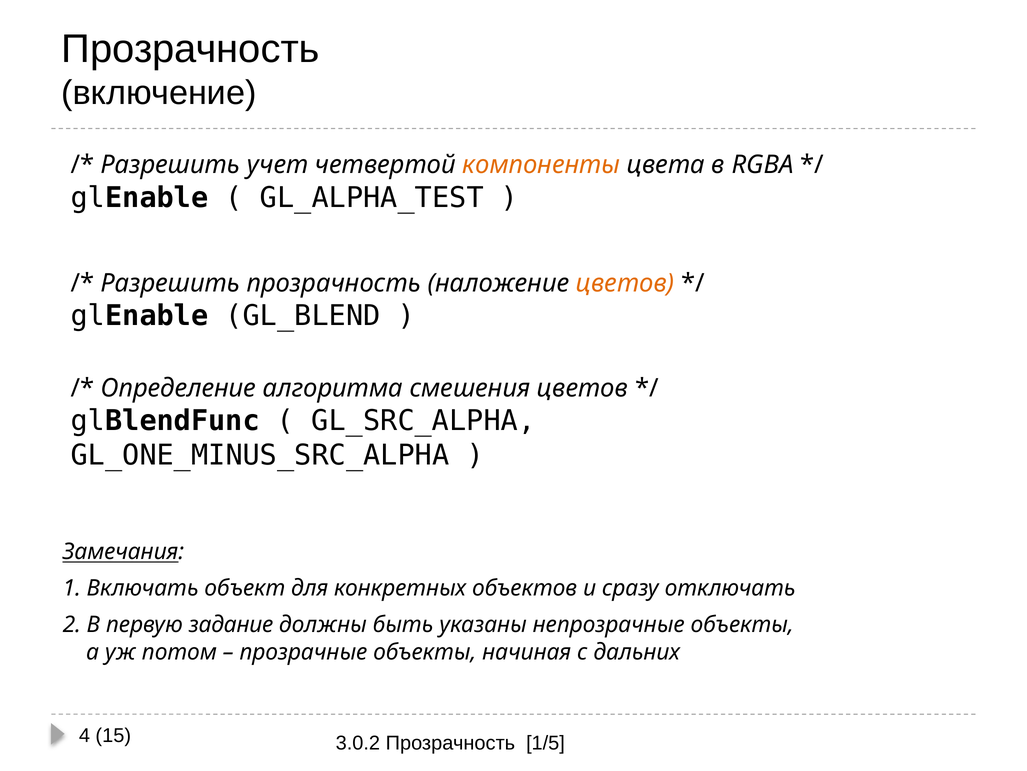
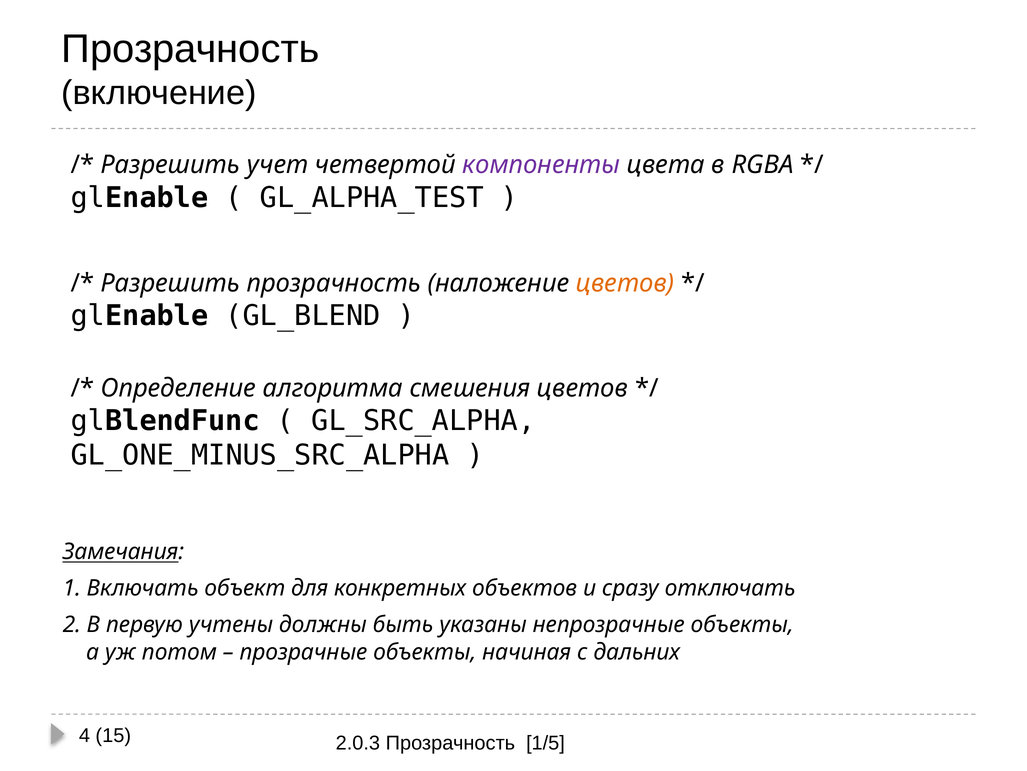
компоненты colour: orange -> purple
задание: задание -> учтены
3.0.2: 3.0.2 -> 2.0.3
